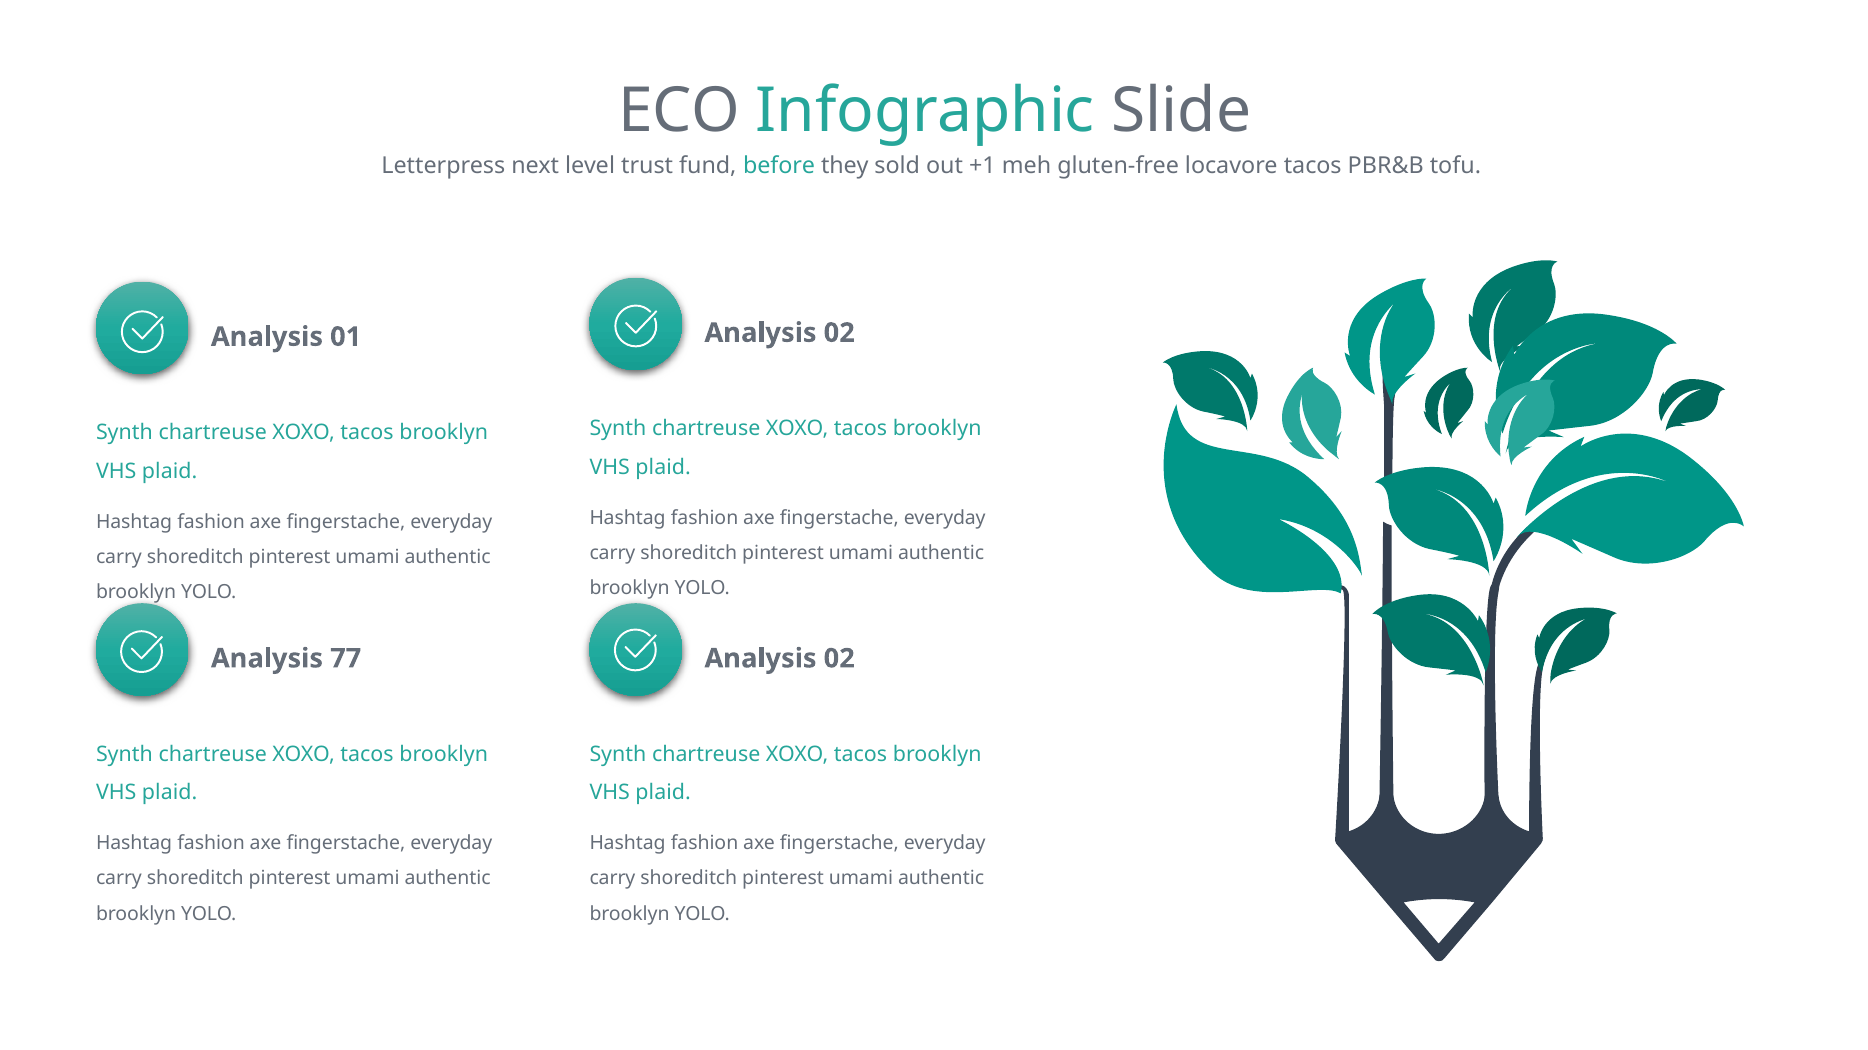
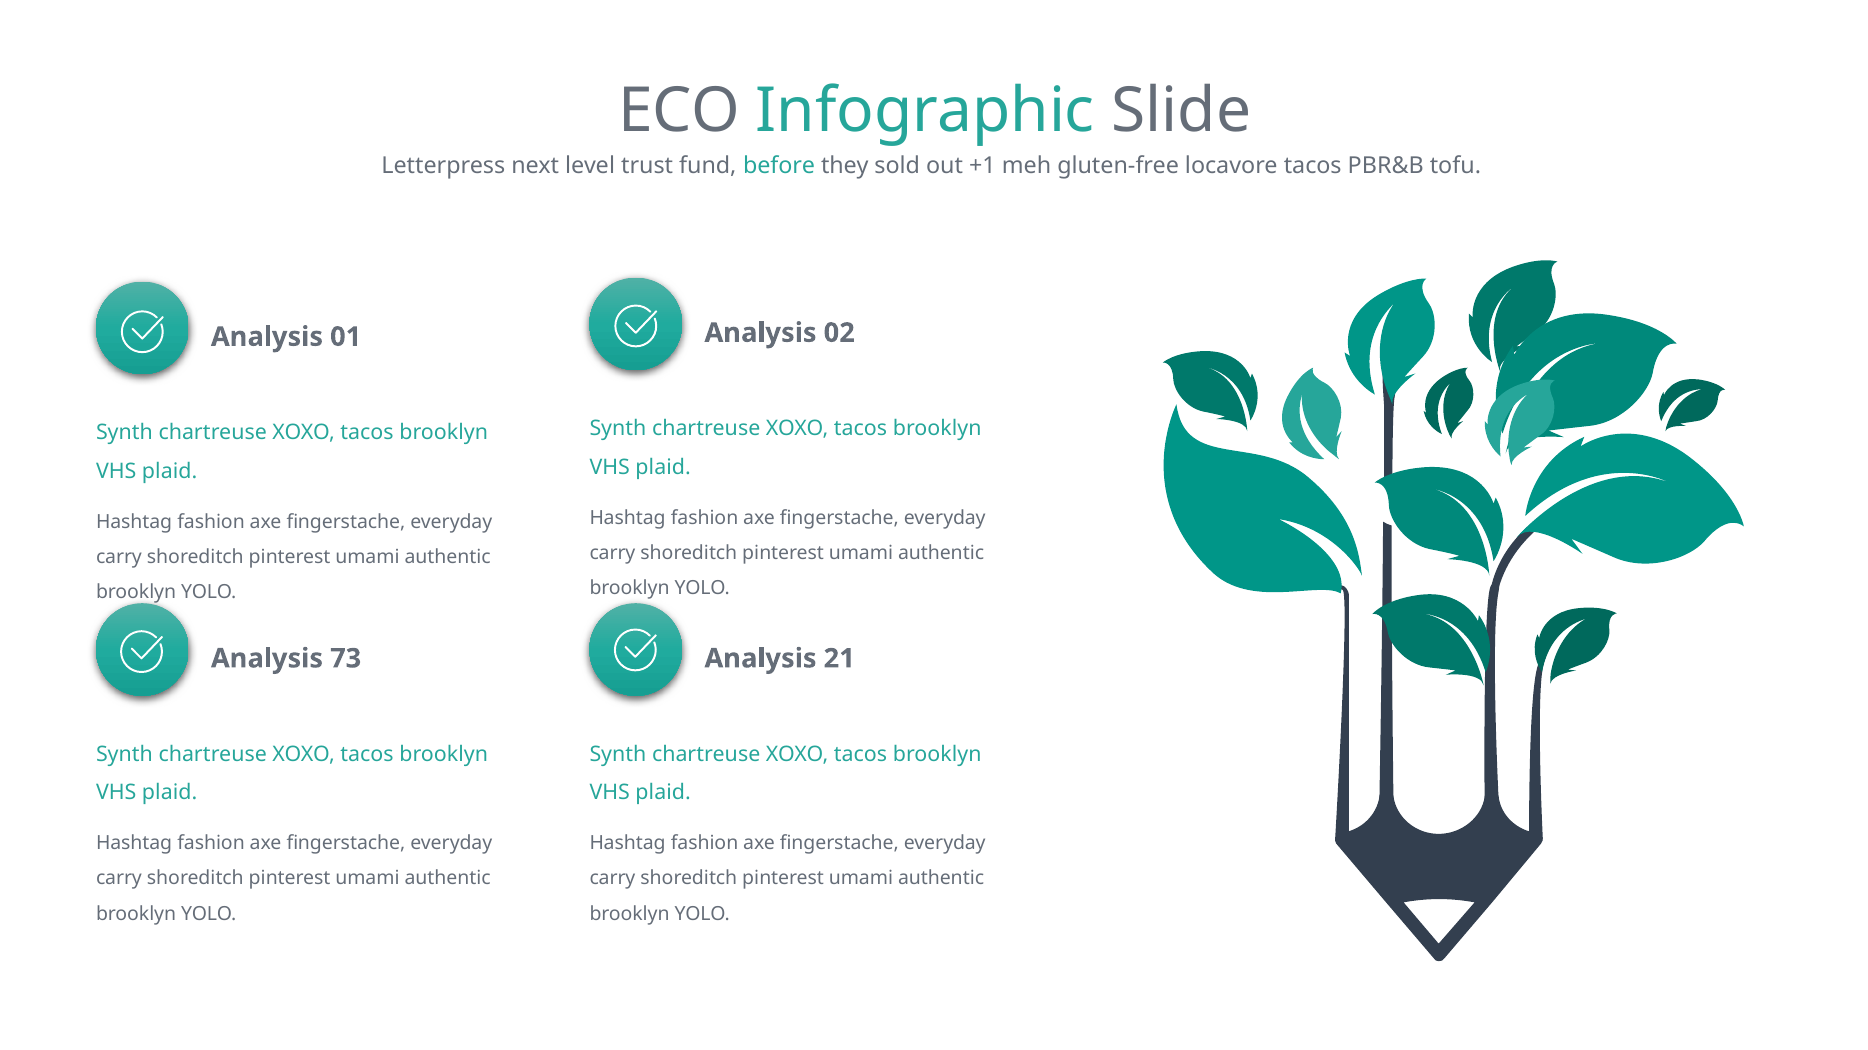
77: 77 -> 73
02 at (839, 659): 02 -> 21
